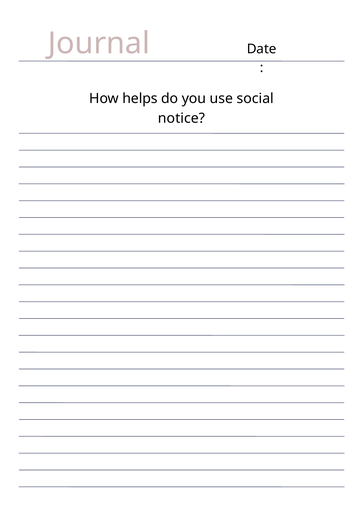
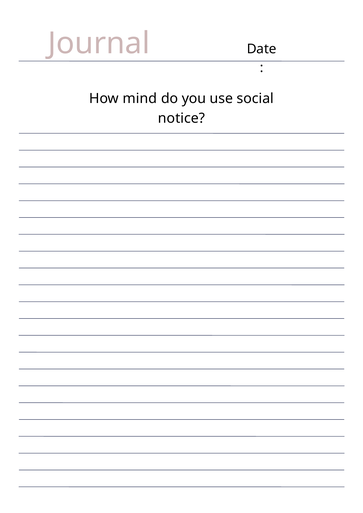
helps: helps -> mind
